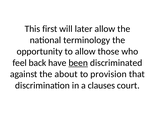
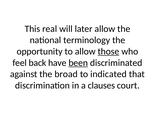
first: first -> real
those underline: none -> present
about: about -> broad
provision: provision -> indicated
